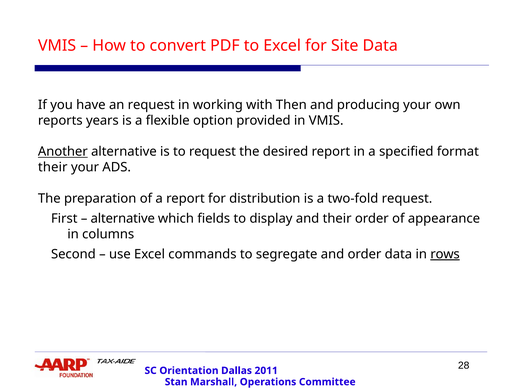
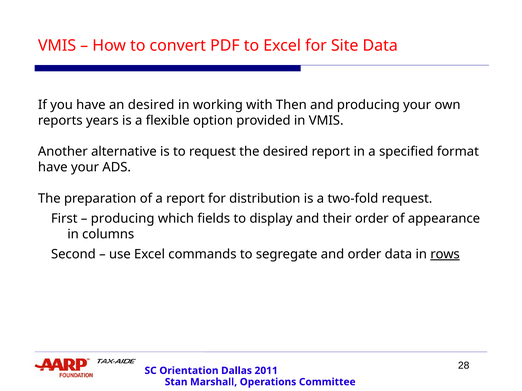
an request: request -> desired
Another underline: present -> none
their at (53, 168): their -> have
alternative at (123, 219): alternative -> producing
